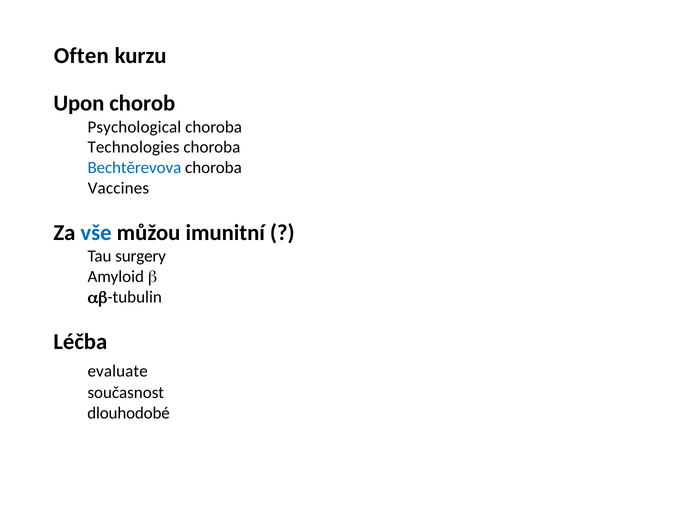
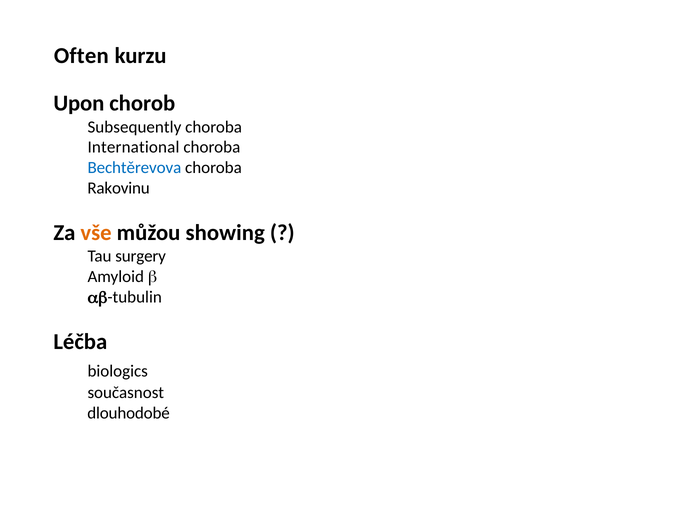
Psychological: Psychological -> Subsequently
Technologies: Technologies -> International
Vaccines: Vaccines -> Rakovinu
vše colour: blue -> orange
imunitní: imunitní -> showing
evaluate: evaluate -> biologics
